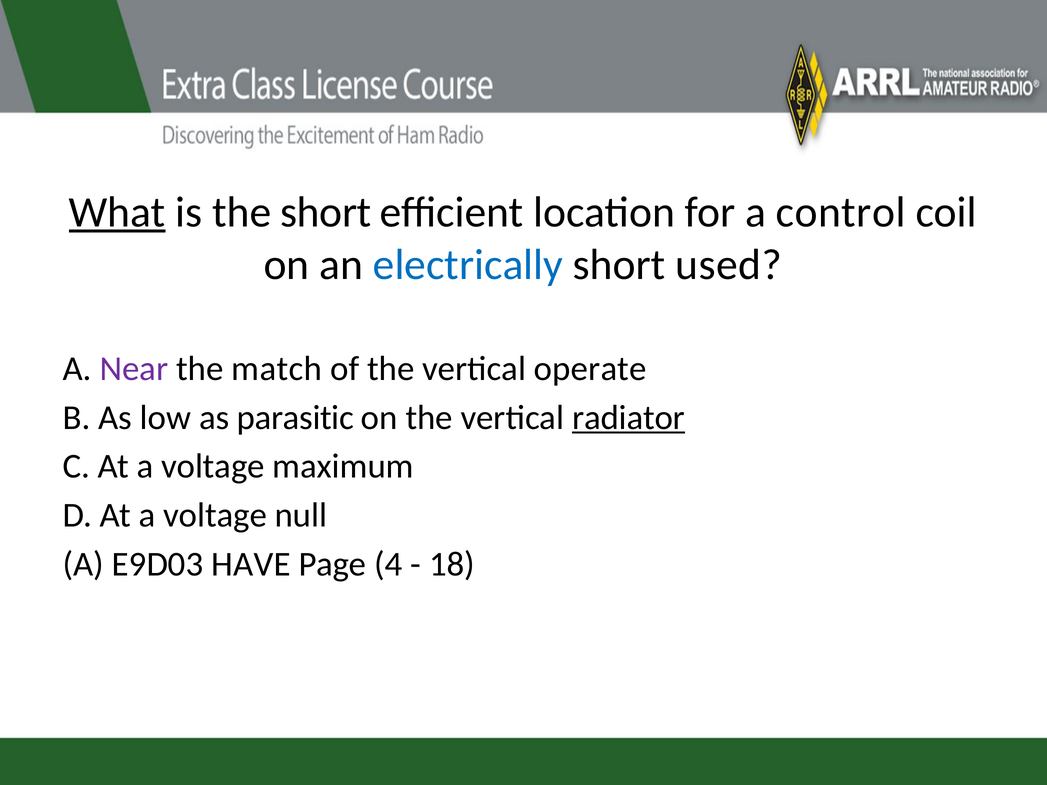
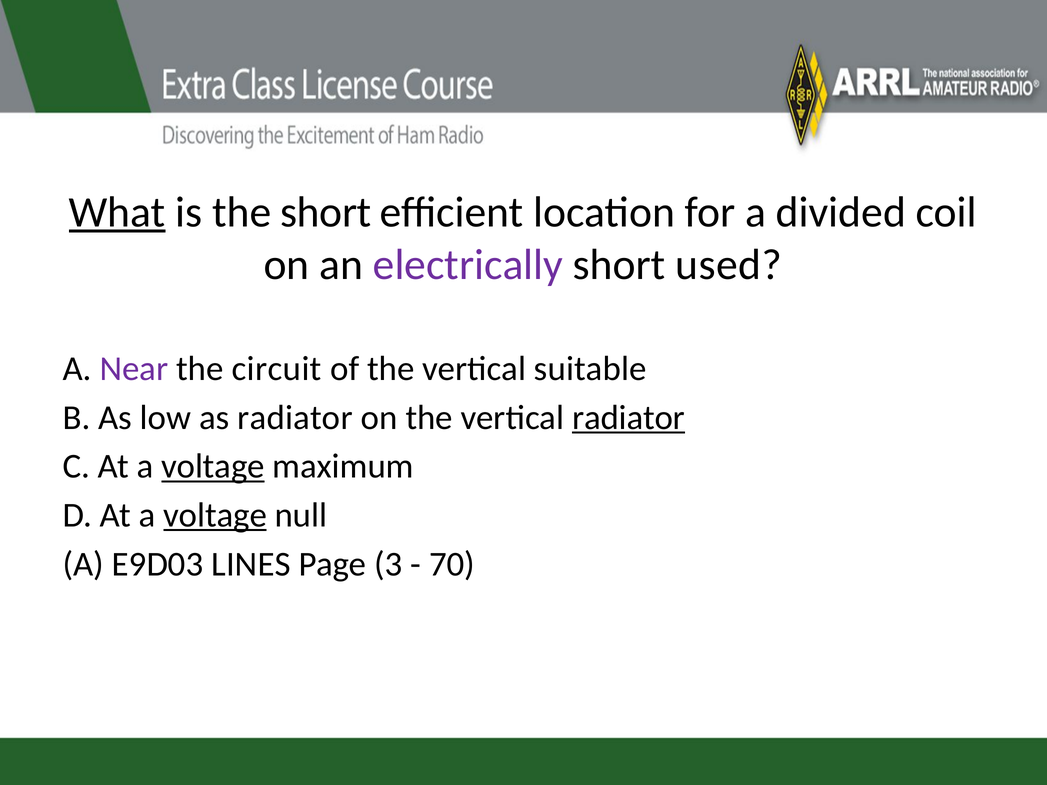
control: control -> divided
electrically colour: blue -> purple
match: match -> circuit
operate: operate -> suitable
as parasitic: parasitic -> radiator
voltage at (213, 467) underline: none -> present
voltage at (215, 515) underline: none -> present
HAVE: HAVE -> LINES
4: 4 -> 3
18: 18 -> 70
